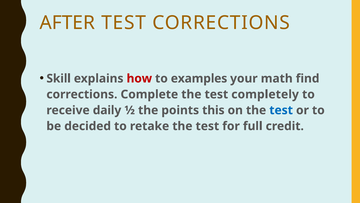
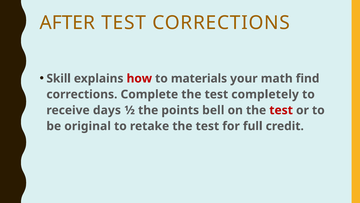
examples: examples -> materials
daily: daily -> days
this: this -> bell
test at (281, 110) colour: blue -> red
decided: decided -> original
